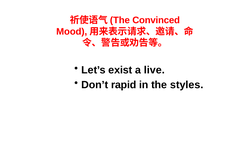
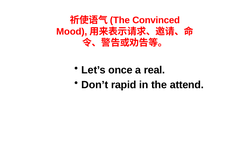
exist: exist -> once
live: live -> real
styles: styles -> attend
